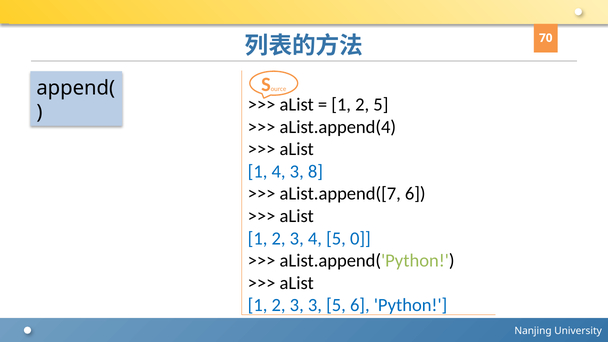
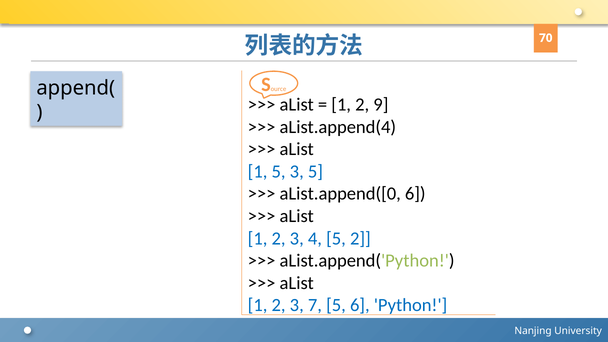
2 5: 5 -> 9
1 4: 4 -> 5
3 8: 8 -> 5
aList.append([7: aList.append([7 -> aList.append([0
5 0: 0 -> 2
3 3: 3 -> 7
